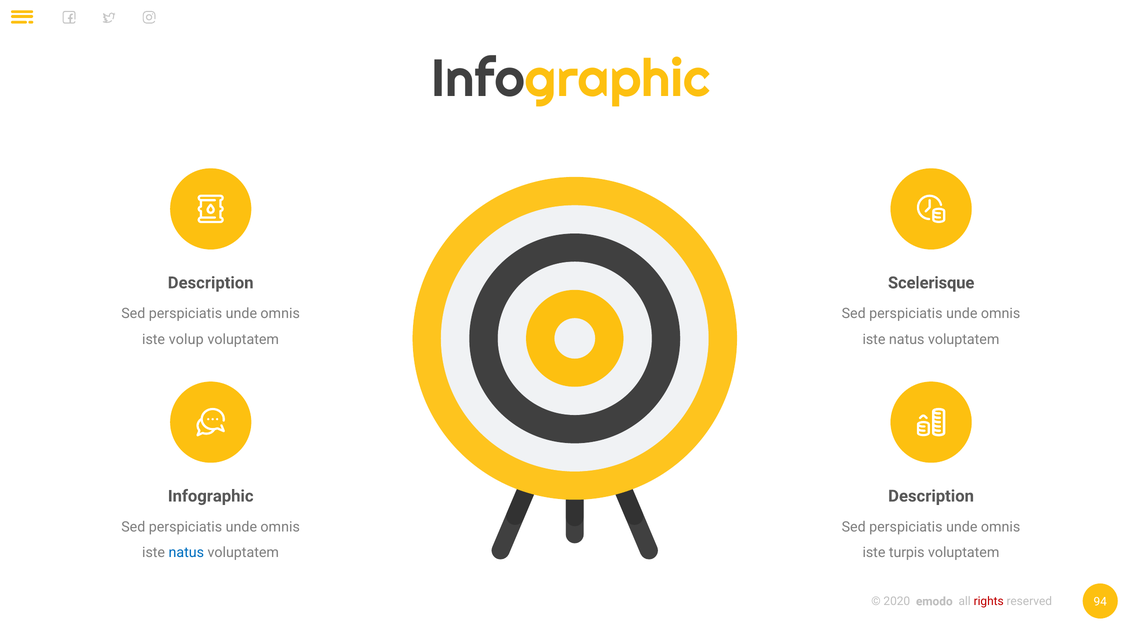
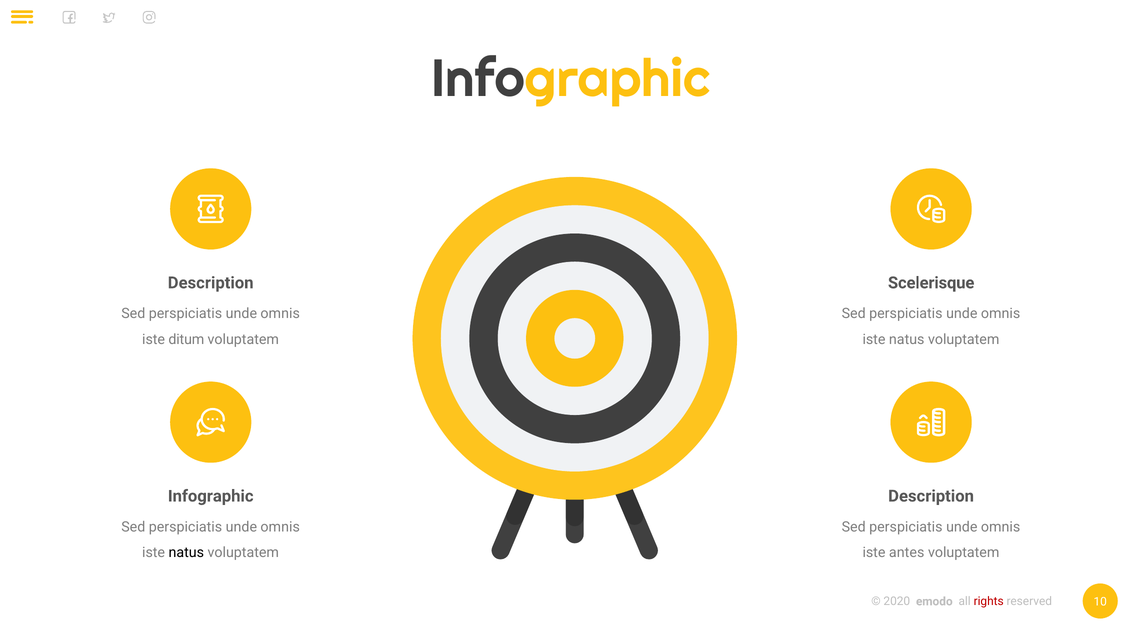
volup: volup -> ditum
natus at (186, 553) colour: blue -> black
turpis: turpis -> antes
94: 94 -> 10
